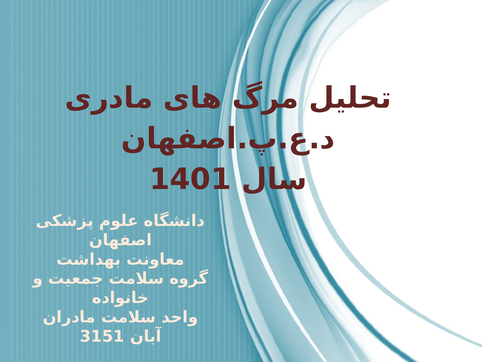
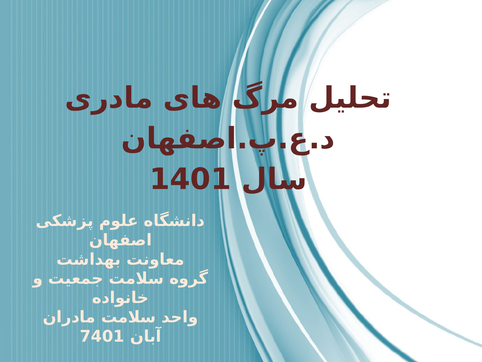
3151: 3151 -> 7401
